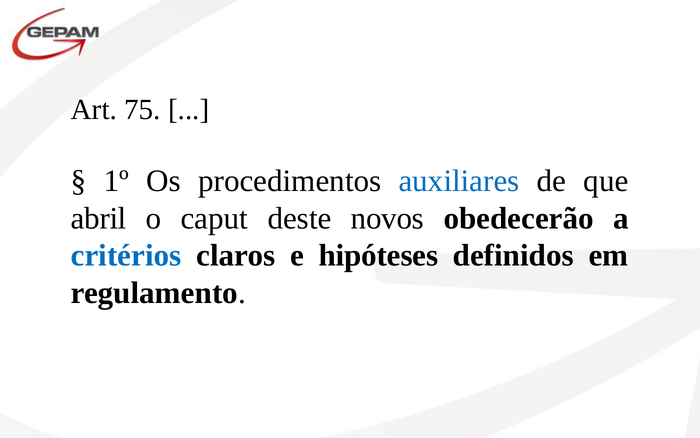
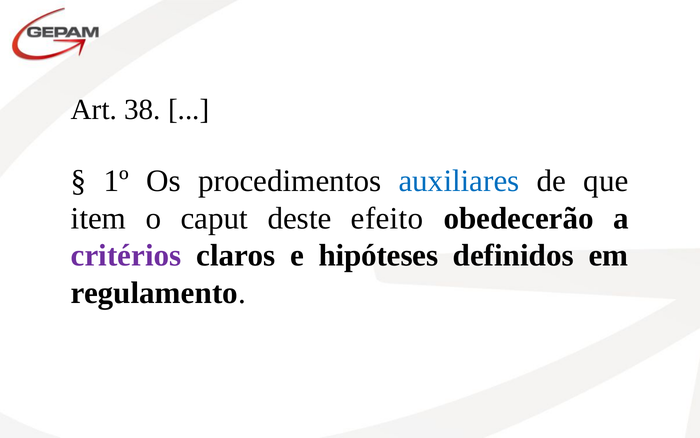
75: 75 -> 38
abril: abril -> item
novos: novos -> efeito
critérios colour: blue -> purple
